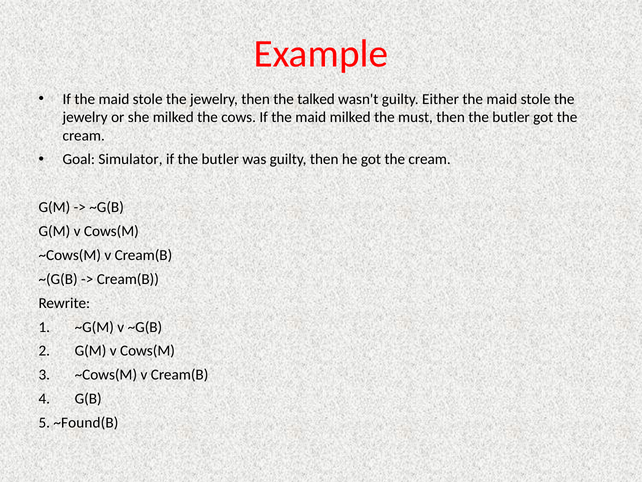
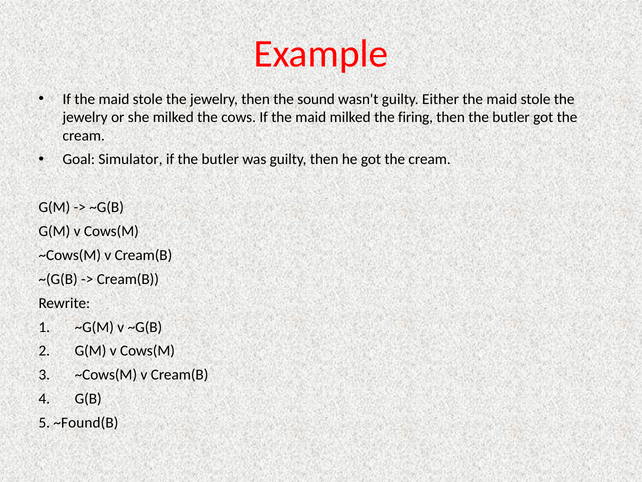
talked: talked -> sound
must: must -> firing
